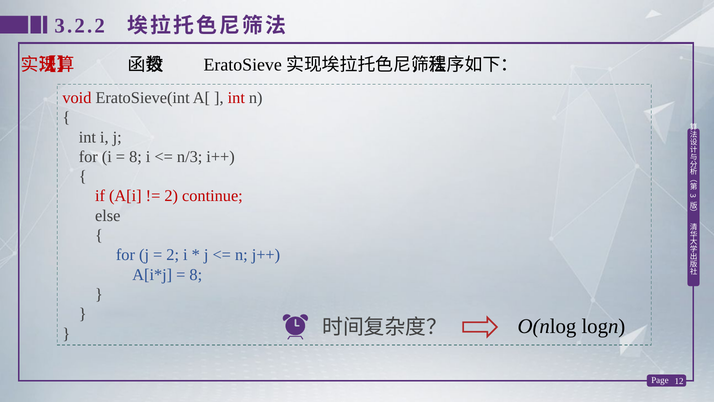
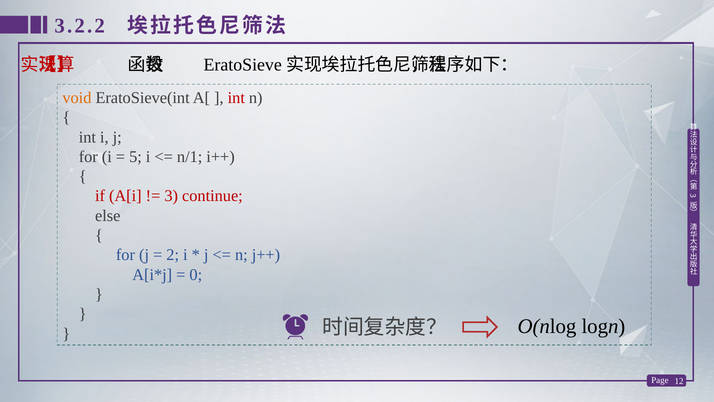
void colour: red -> orange
8 at (135, 157): 8 -> 5
n/3: n/3 -> n/1
2 at (171, 196): 2 -> 3
8 at (196, 274): 8 -> 0
